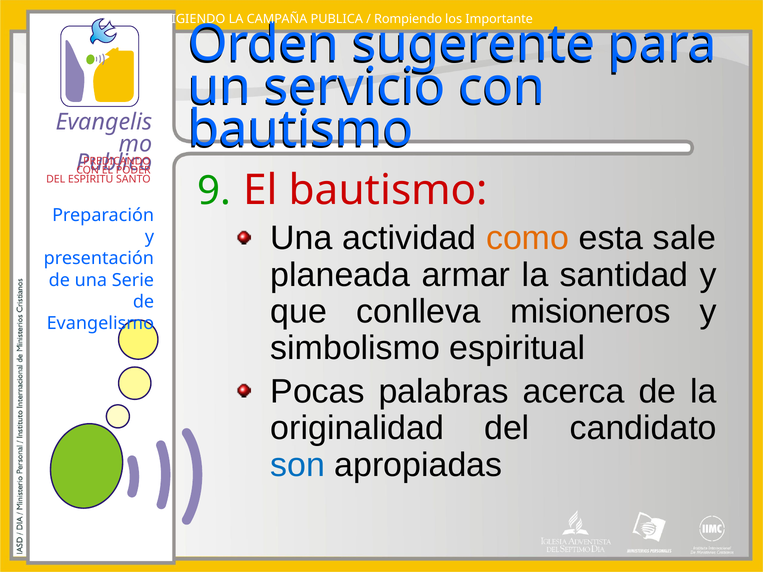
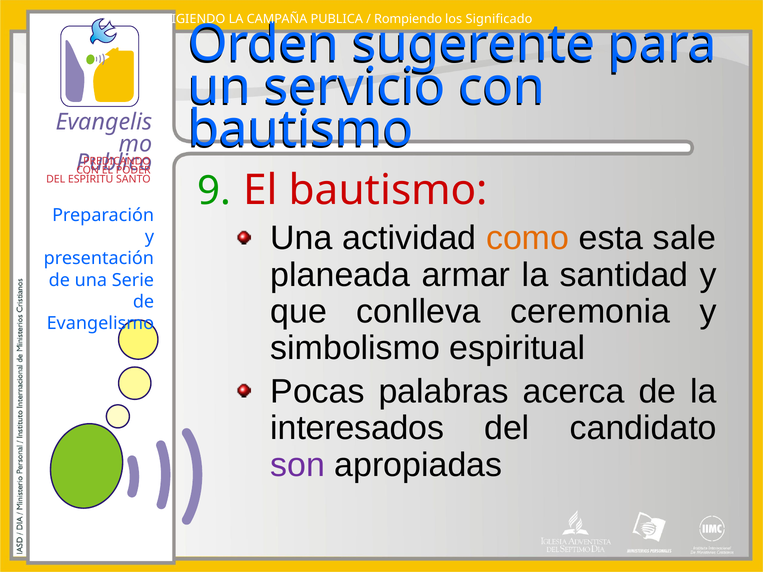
Importante: Importante -> Significado
misioneros: misioneros -> ceremonia
originalidad: originalidad -> interesados
son colour: blue -> purple
